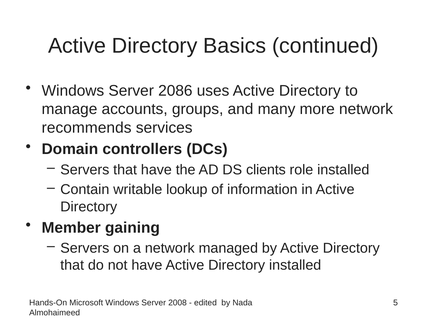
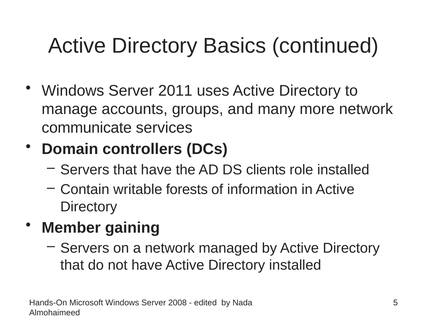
2086: 2086 -> 2011
recommends: recommends -> communicate
lookup: lookup -> forests
